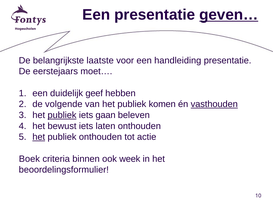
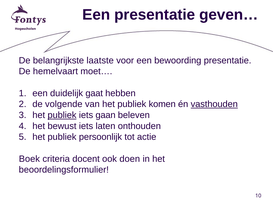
geven… underline: present -> none
handleiding: handleiding -> bewoording
eerstejaars: eerstejaars -> hemelvaart
geef: geef -> gaat
het at (39, 137) underline: present -> none
publiek onthouden: onthouden -> persoonlijk
binnen: binnen -> docent
week: week -> doen
